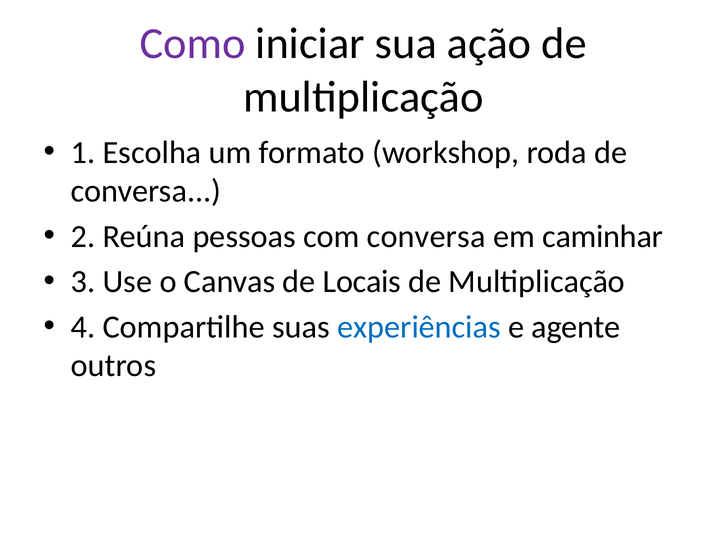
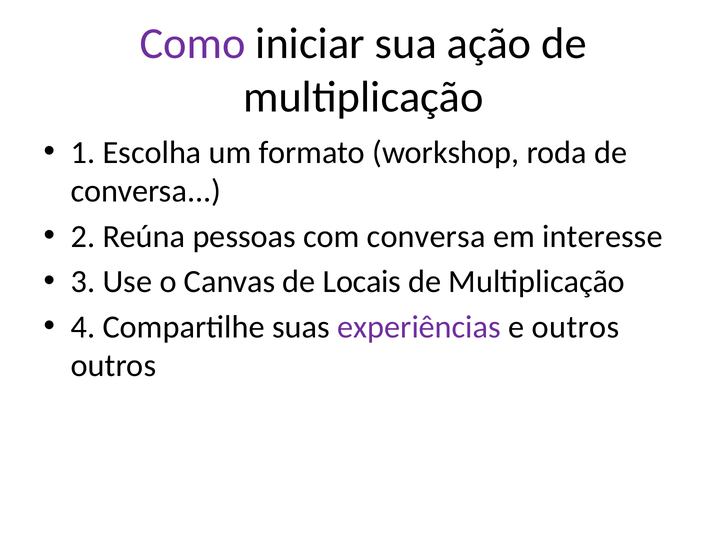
caminhar: caminhar -> interesse
experiências colour: blue -> purple
e agente: agente -> outros
